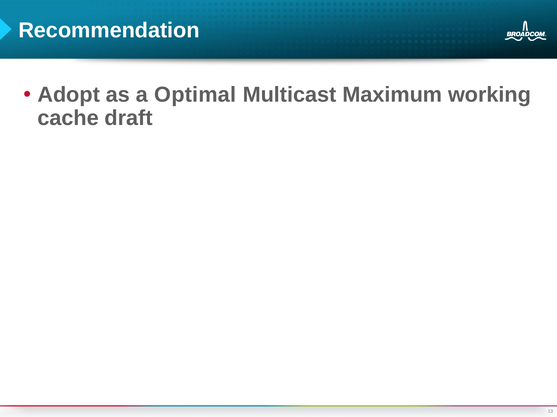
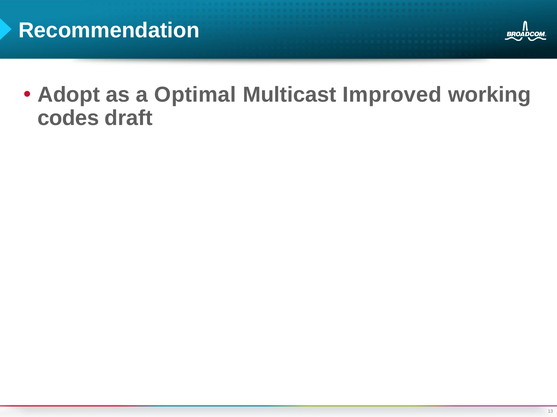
Maximum: Maximum -> Improved
cache: cache -> codes
